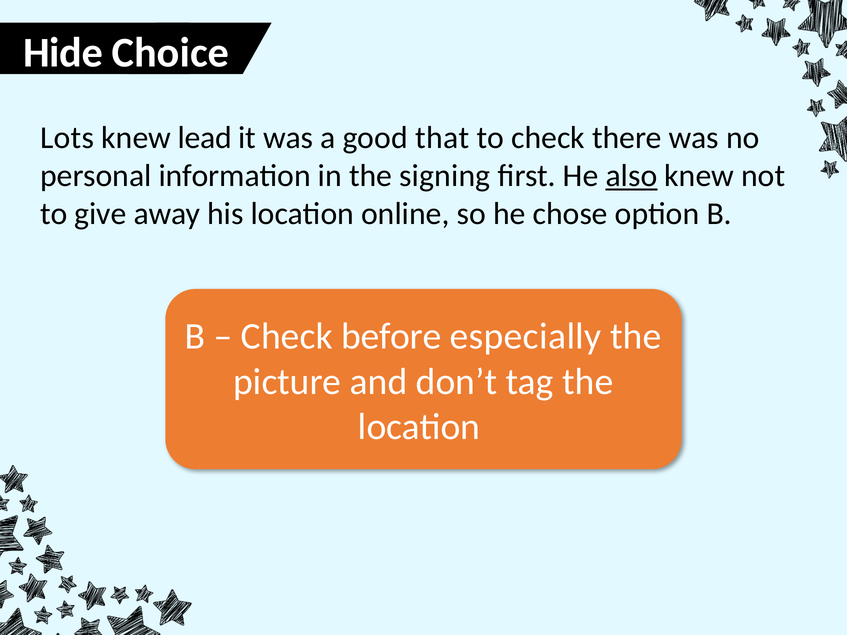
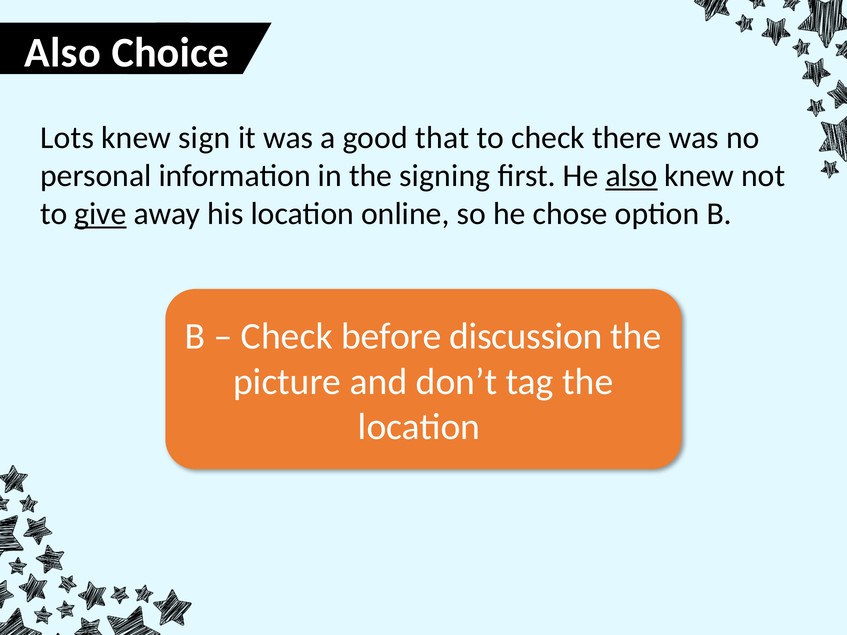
Hide at (63, 53): Hide -> Also
lead: lead -> sign
give underline: none -> present
especially: especially -> discussion
